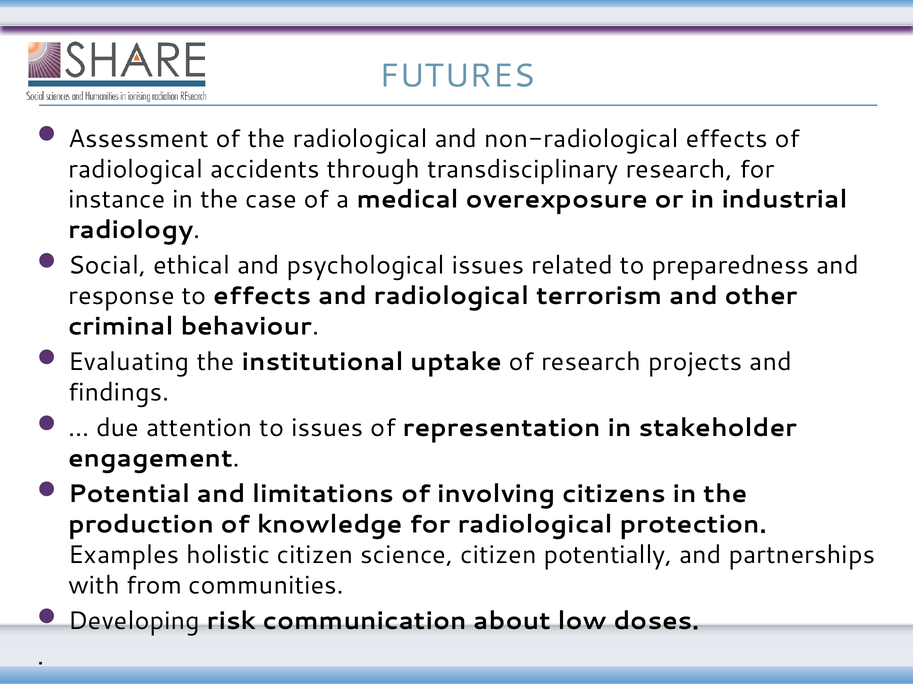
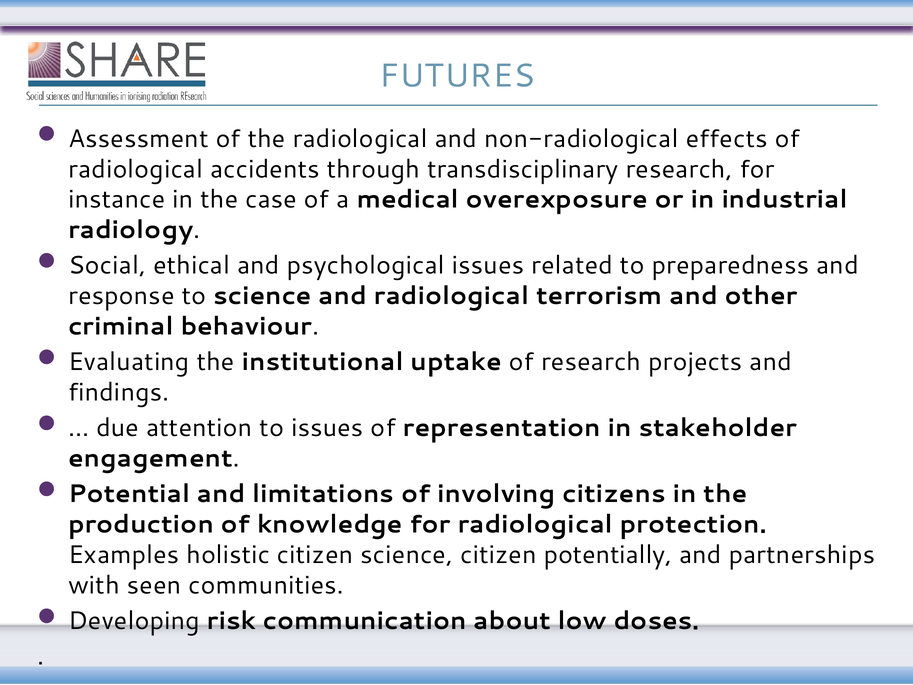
to effects: effects -> science
from: from -> seen
